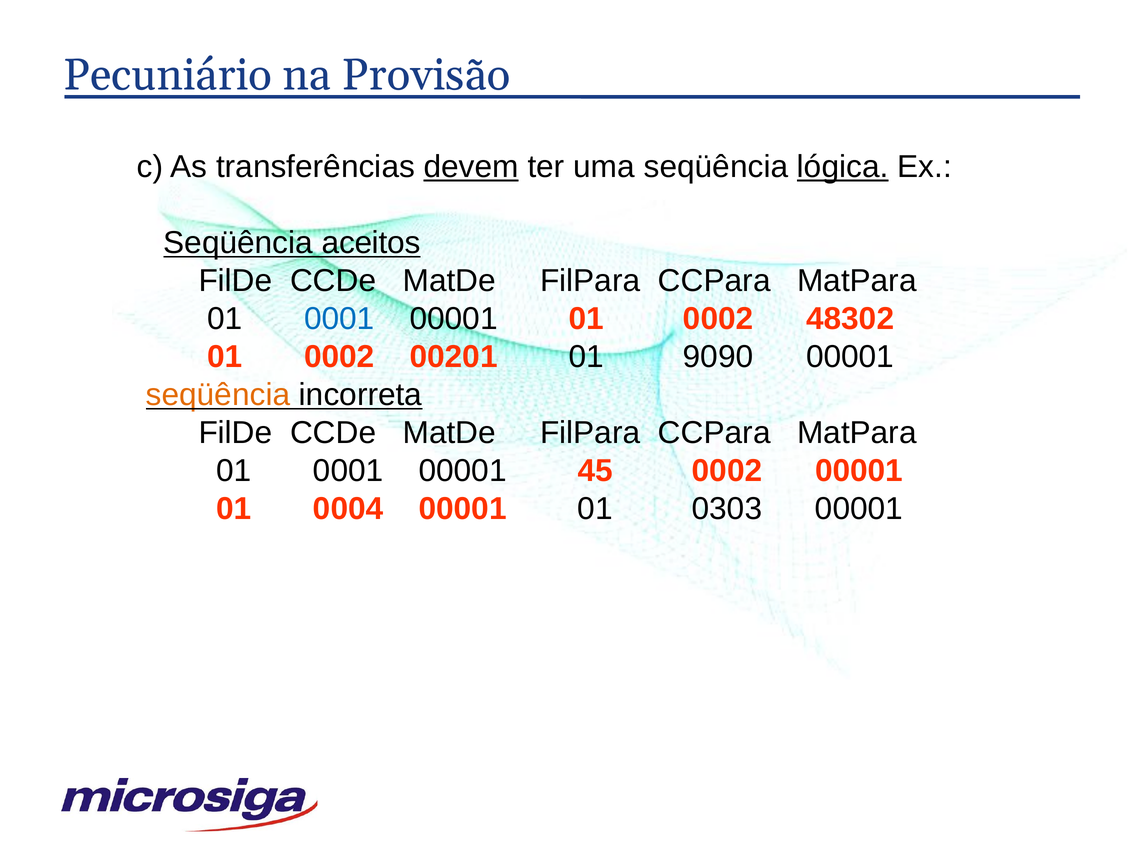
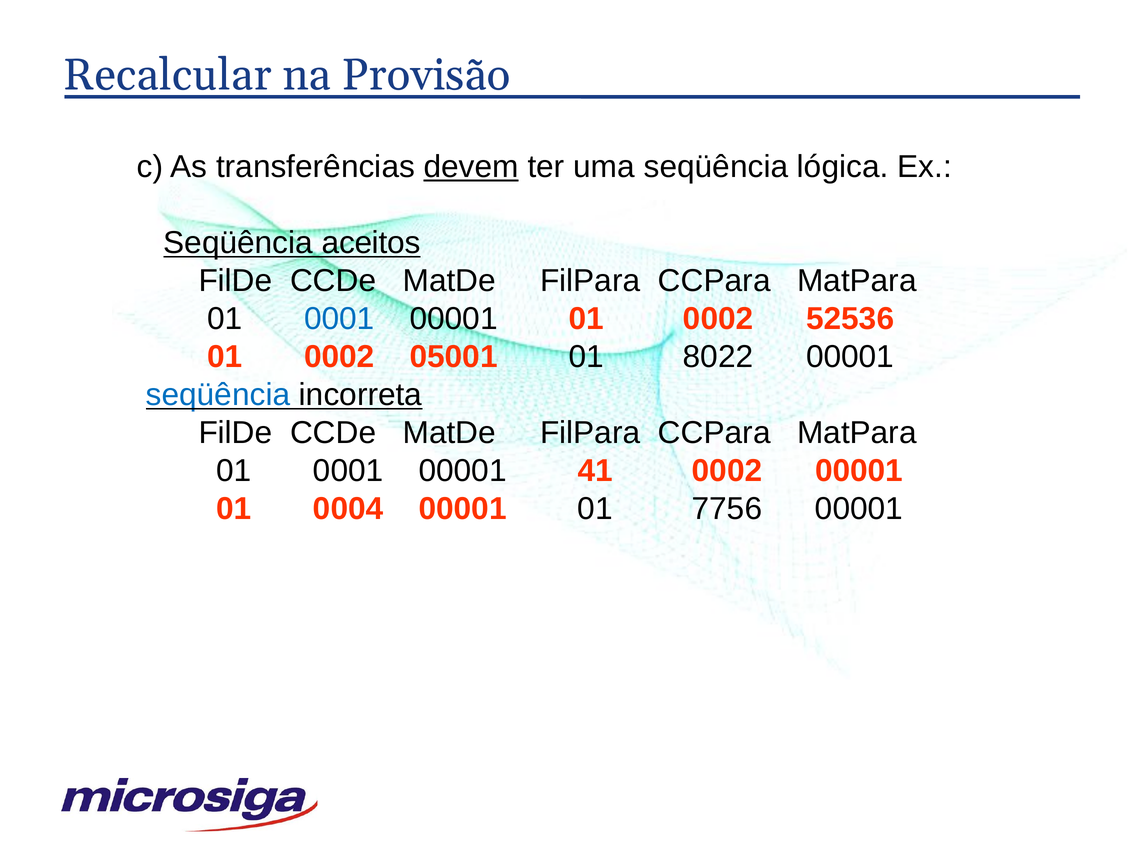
Pecuniário: Pecuniário -> Recalcular
lógica underline: present -> none
48302: 48302 -> 52536
00201: 00201 -> 05001
9090: 9090 -> 8022
seqüência at (218, 395) colour: orange -> blue
45: 45 -> 41
0303: 0303 -> 7756
